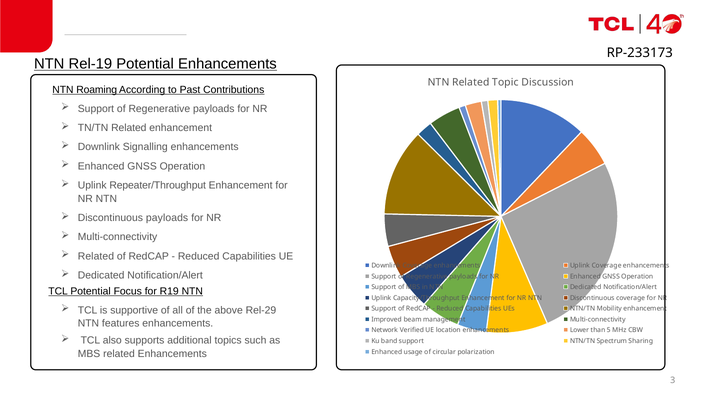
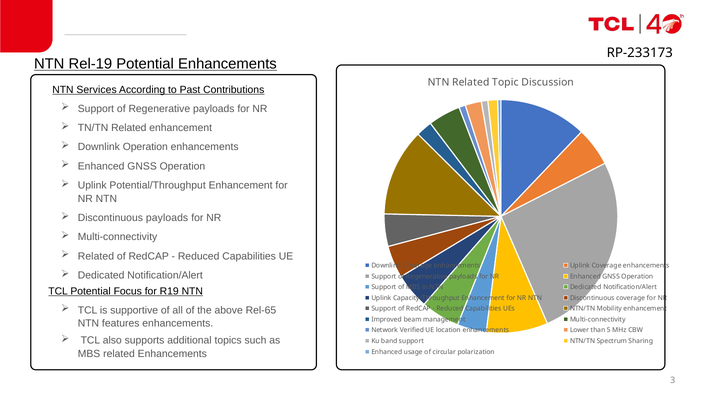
Roaming: Roaming -> Services
Downlink Signalling: Signalling -> Operation
Repeater/Throughput: Repeater/Throughput -> Potential/Throughput
Rel-29: Rel-29 -> Rel-65
